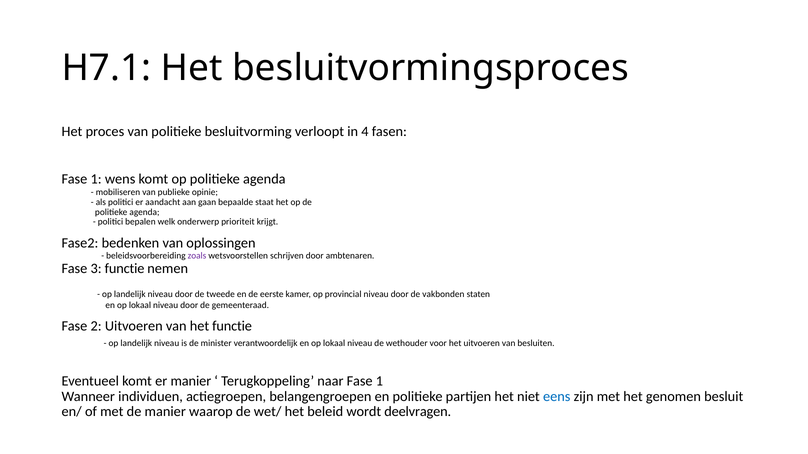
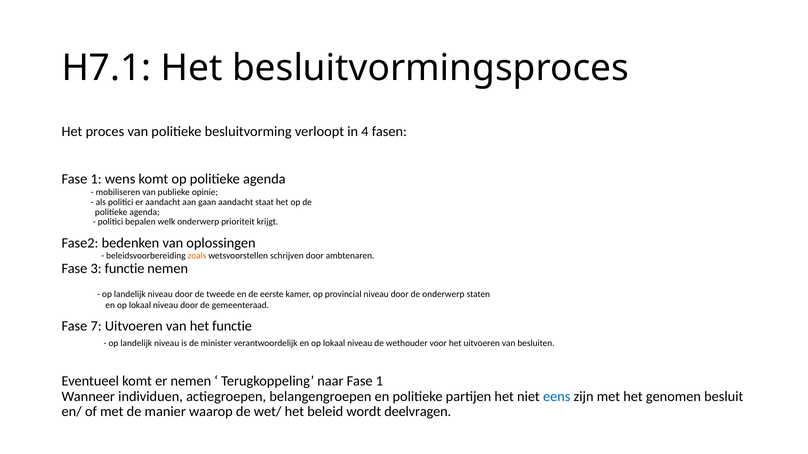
gaan bepaalde: bepaalde -> aandacht
zoals colour: purple -> orange
de vakbonden: vakbonden -> onderwerp
2: 2 -> 7
er manier: manier -> nemen
